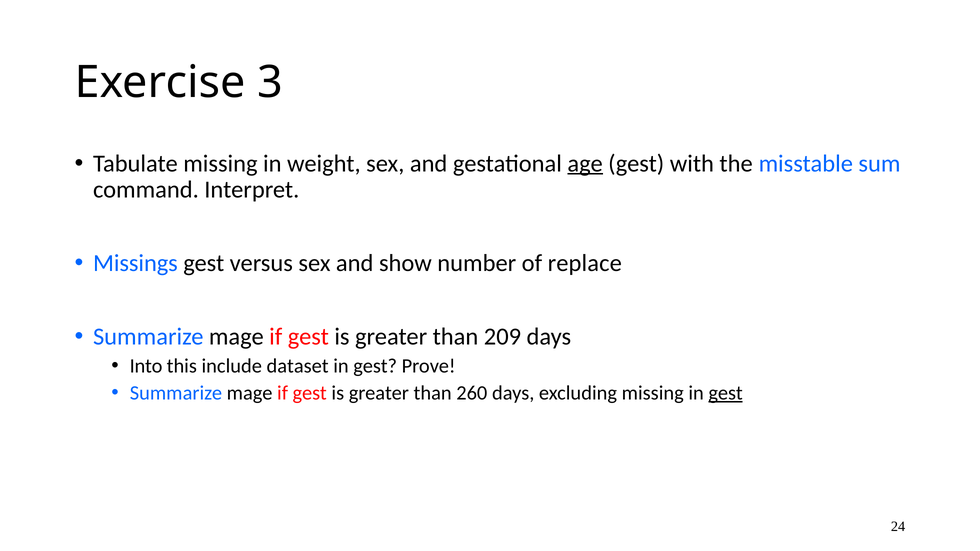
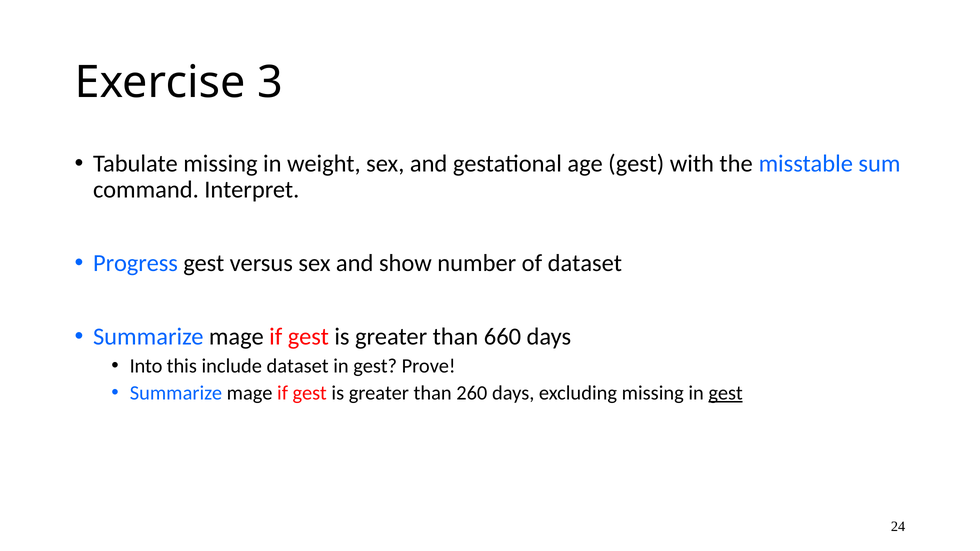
age underline: present -> none
Missings: Missings -> Progress
of replace: replace -> dataset
209: 209 -> 660
